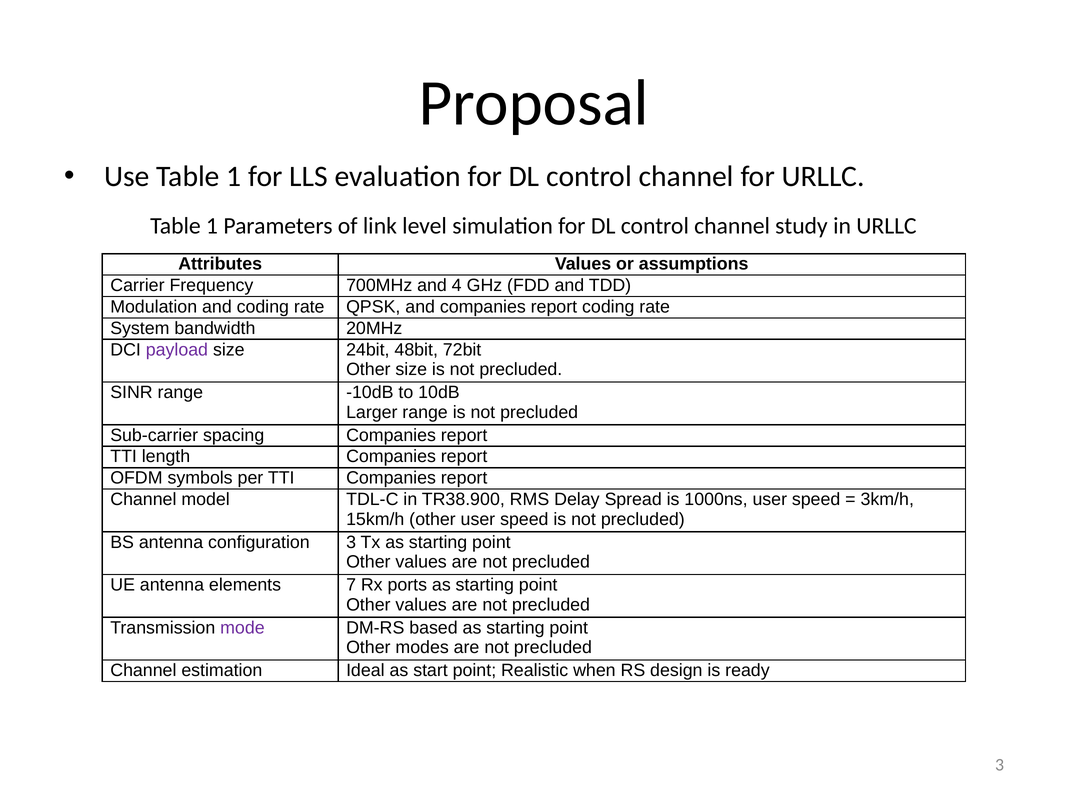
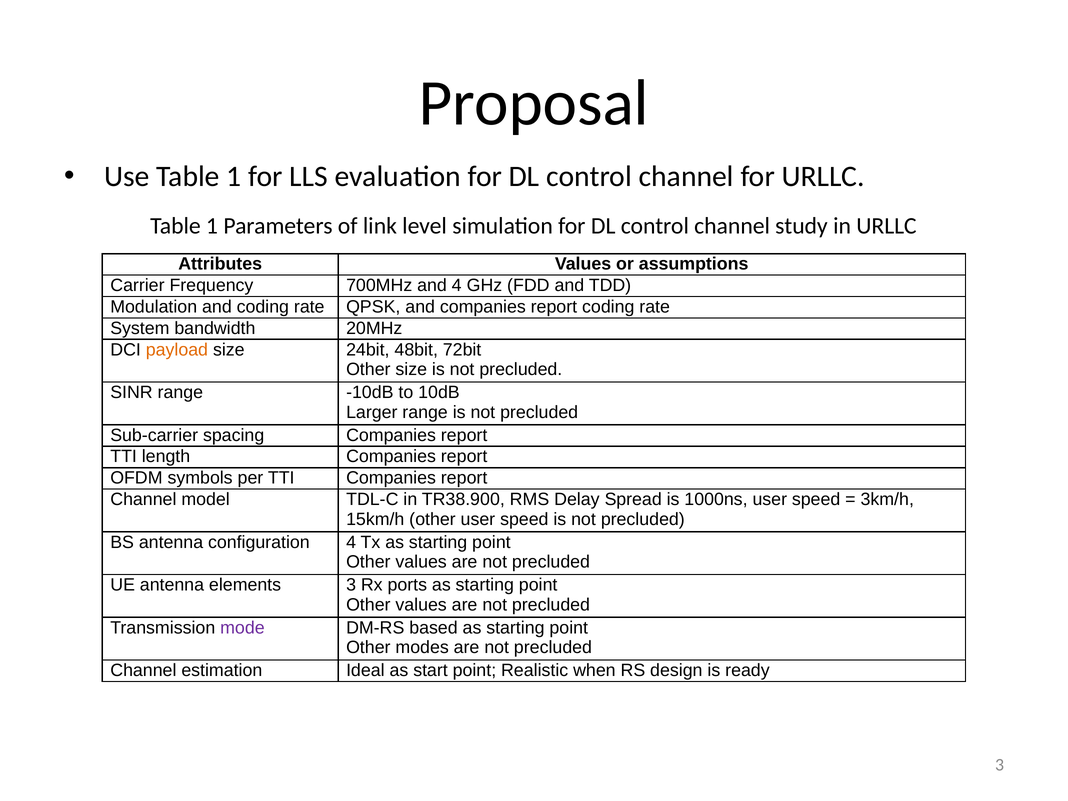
payload colour: purple -> orange
configuration 3: 3 -> 4
elements 7: 7 -> 3
